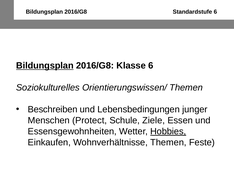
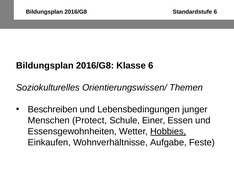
Bildungsplan at (45, 65) underline: present -> none
Ziele: Ziele -> Einer
Wohnverhältnisse Themen: Themen -> Aufgabe
